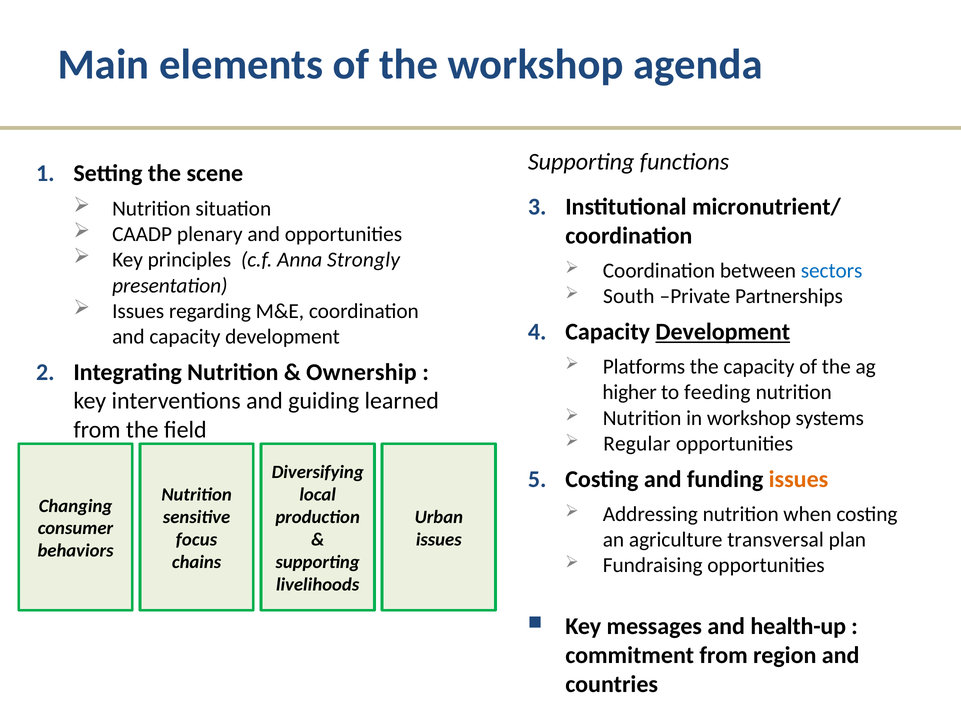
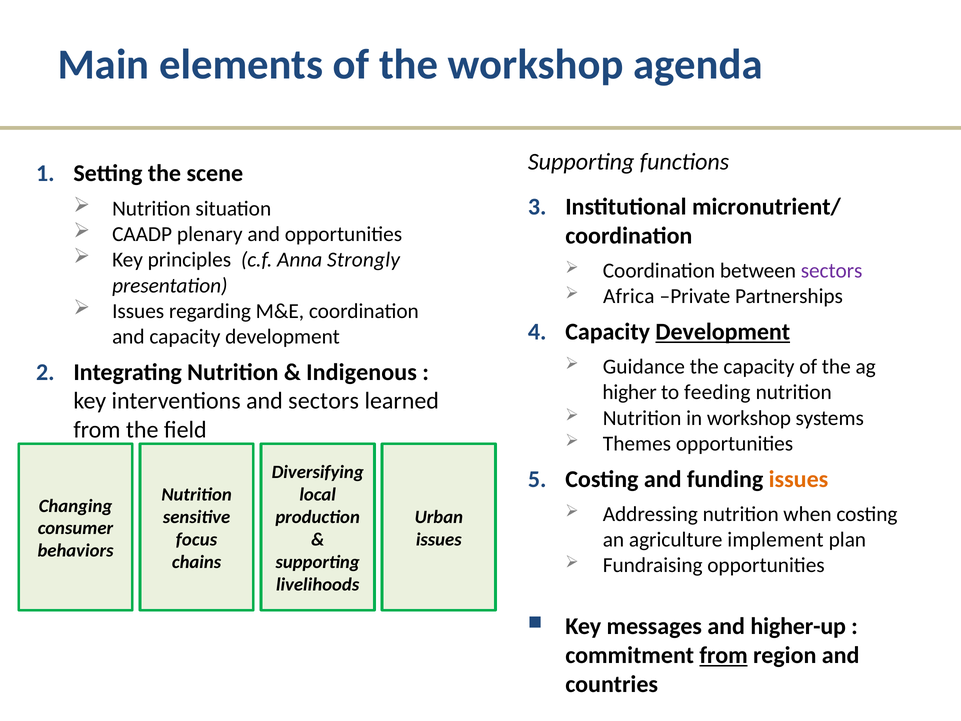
sectors at (832, 271) colour: blue -> purple
South: South -> Africa
Platforms: Platforms -> Guidance
Ownership: Ownership -> Indigenous
and guiding: guiding -> sectors
Regular: Regular -> Themes
transversal: transversal -> implement
health-up: health-up -> higher-up
from at (724, 655) underline: none -> present
